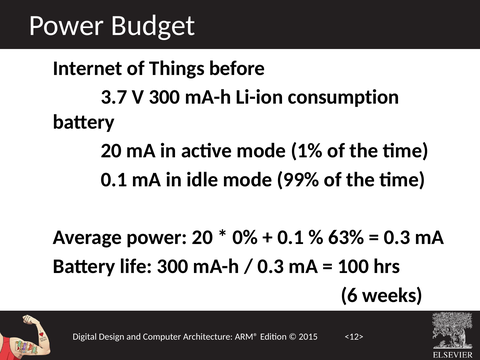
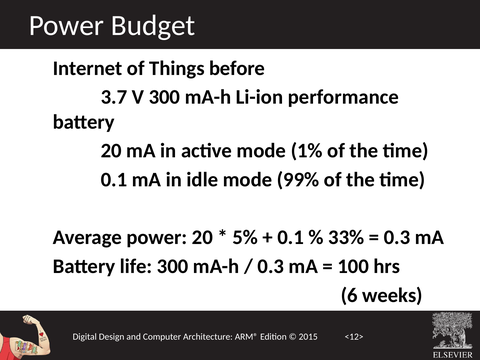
consumption: consumption -> performance
0%: 0% -> 5%
63%: 63% -> 33%
